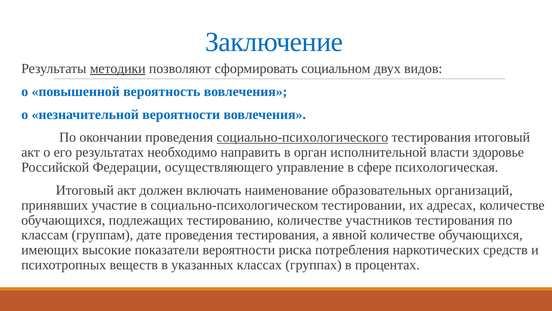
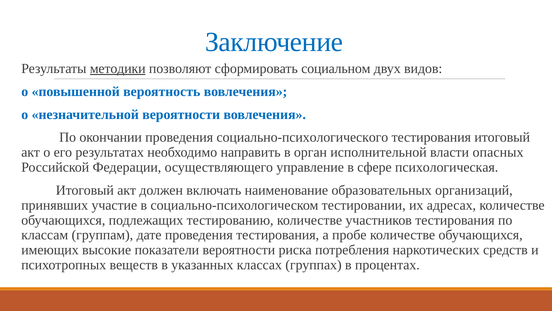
социально-психологического underline: present -> none
здоровье: здоровье -> опасных
явной: явной -> пробе
